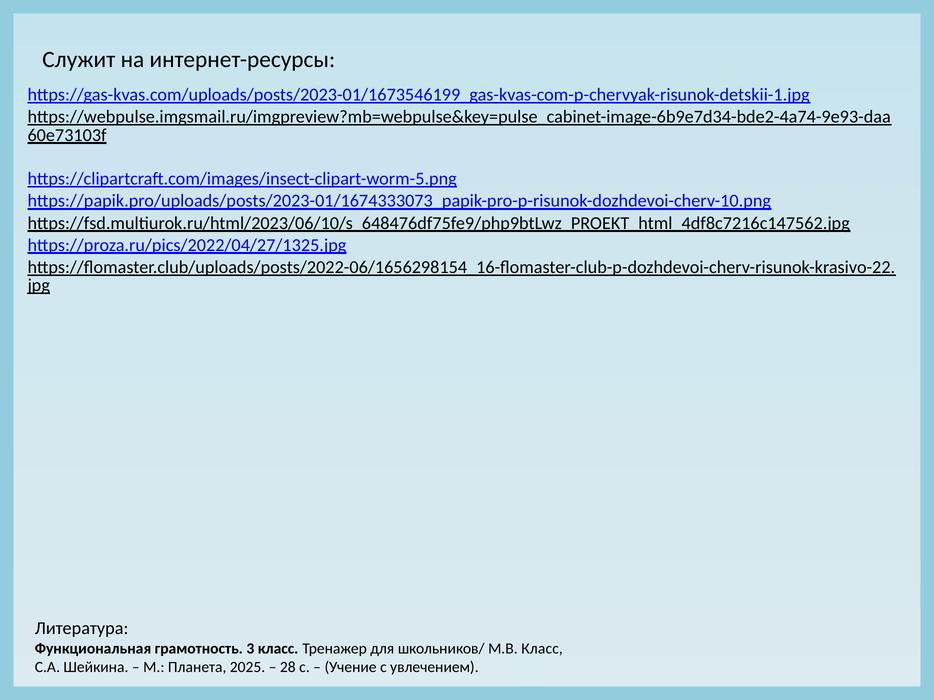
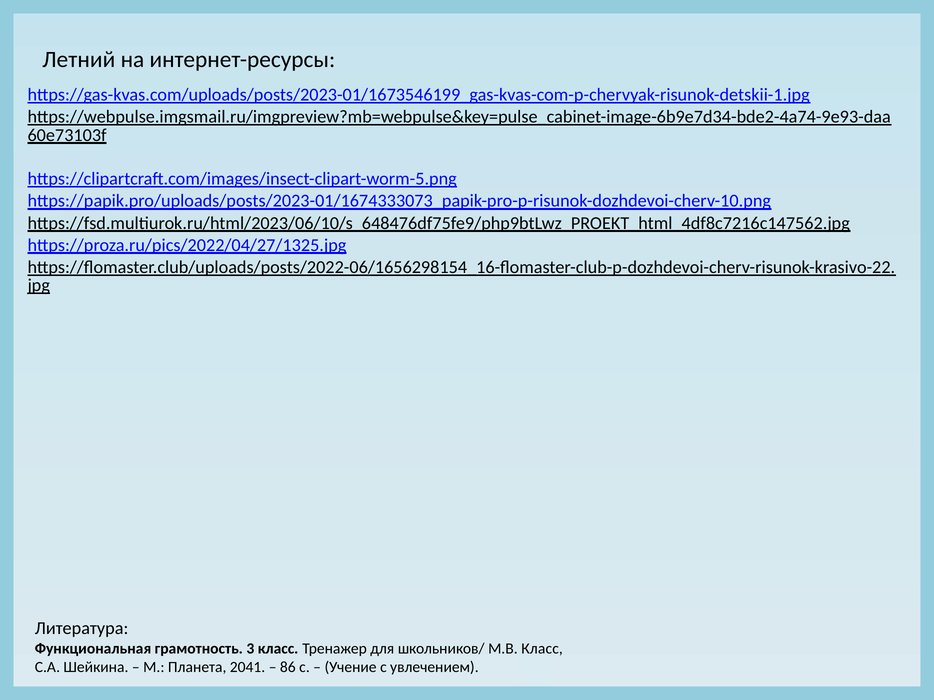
Служит: Служит -> Летний
2025: 2025 -> 2041
28: 28 -> 86
